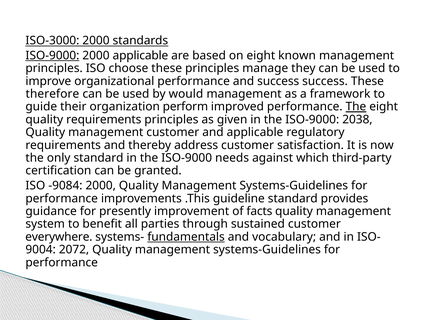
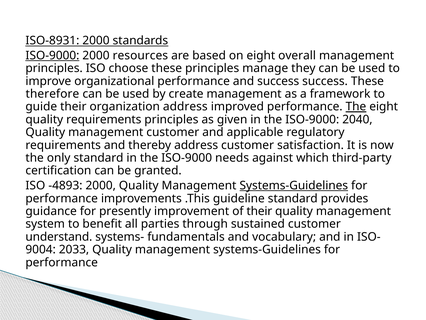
ISO-3000: ISO-3000 -> ISO-8931
2000 applicable: applicable -> resources
known: known -> overall
would: would -> create
organization perform: perform -> address
2038: 2038 -> 2040
-9084: -9084 -> -4893
Systems-Guidelines at (294, 185) underline: none -> present
of facts: facts -> their
everywhere: everywhere -> understand
fundamentals underline: present -> none
2072: 2072 -> 2033
